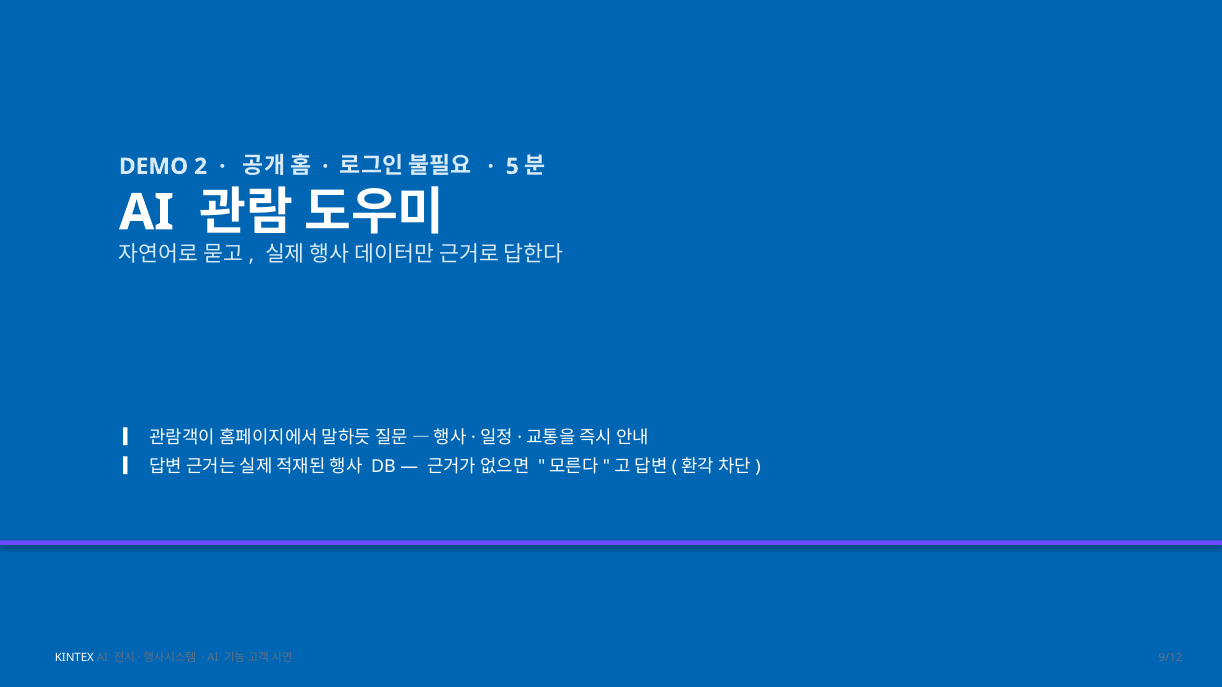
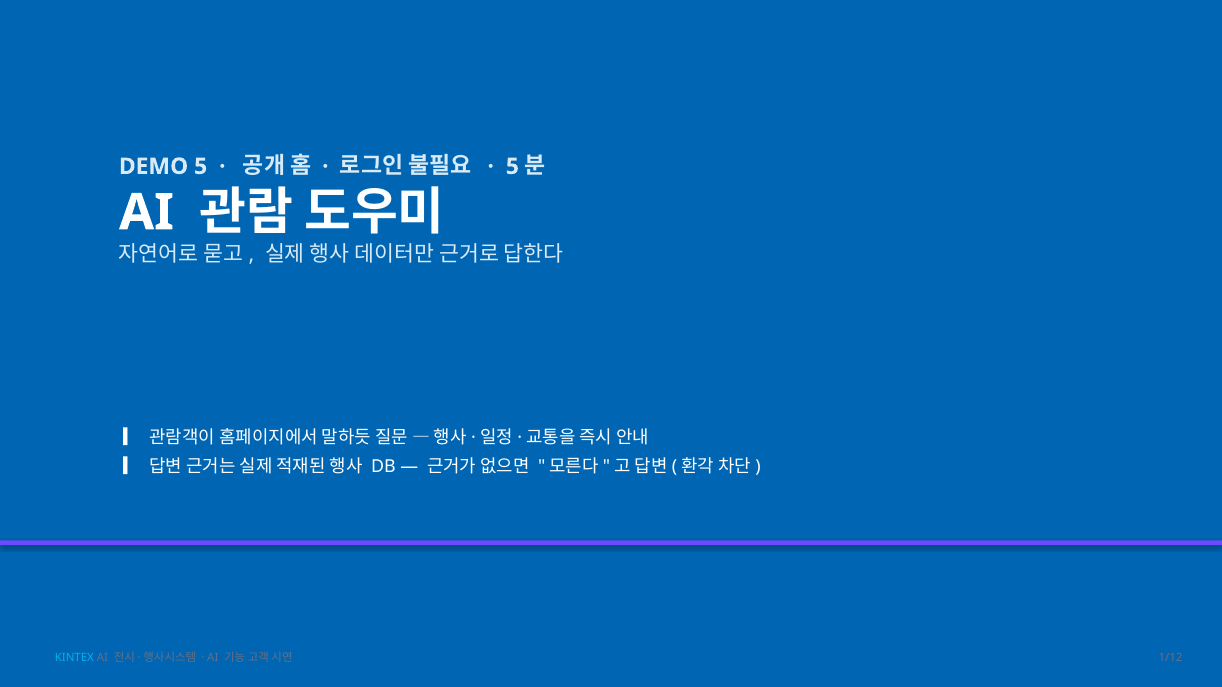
DEMO 2: 2 -> 5
KINTEX colour: white -> light blue
9/12: 9/12 -> 1/12
